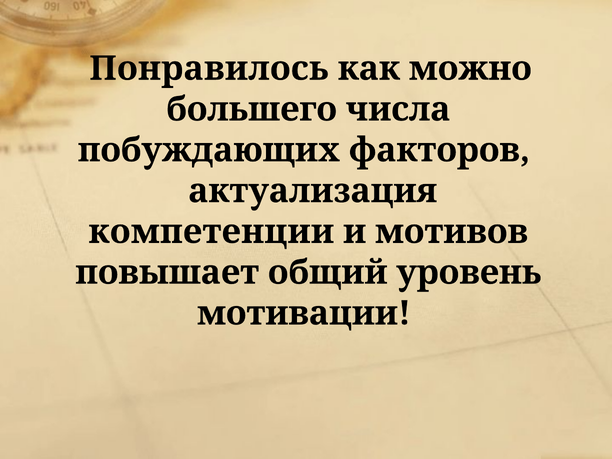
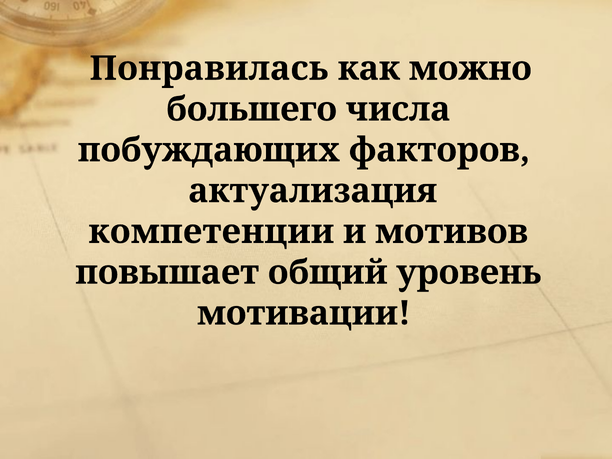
Понравилось: Понравилось -> Понравилась
